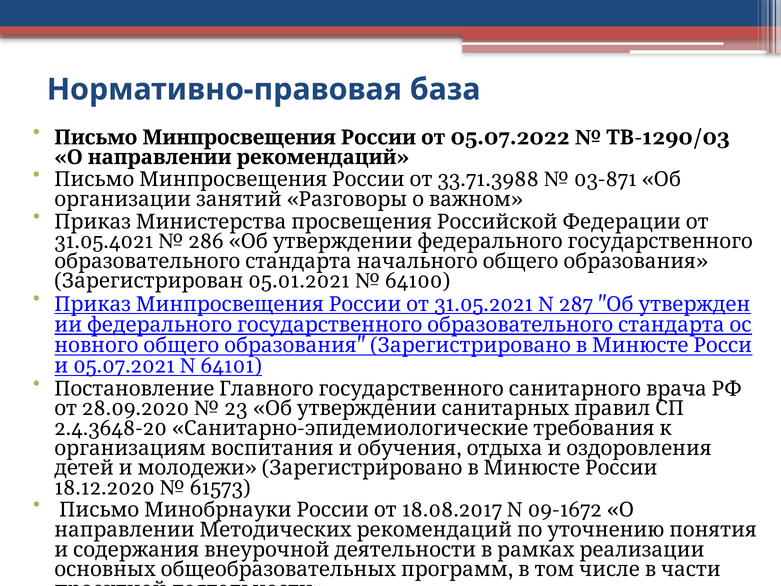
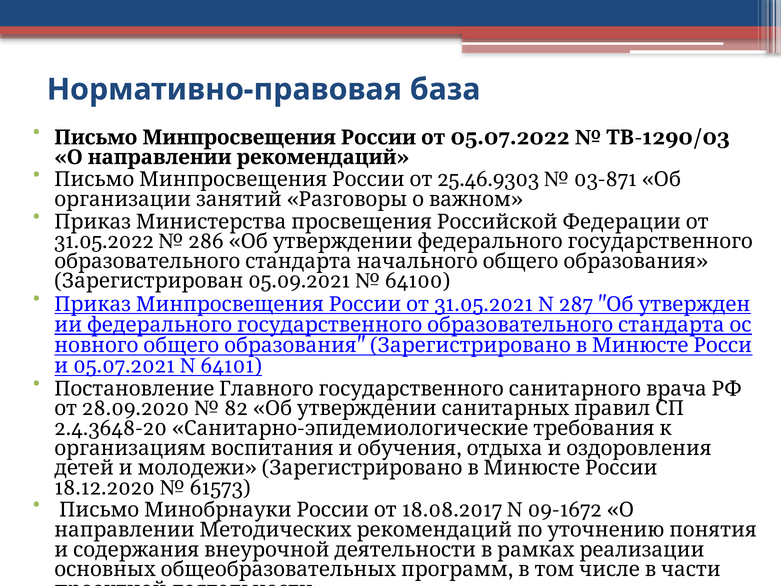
33.71.3988: 33.71.3988 -> 25.46.9303
31.05.4021: 31.05.4021 -> 31.05.2022
05.01.2021: 05.01.2021 -> 05.09.2021
23: 23 -> 82
